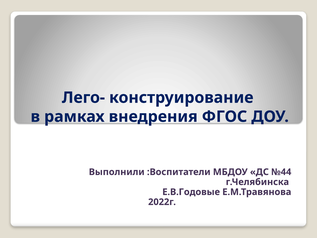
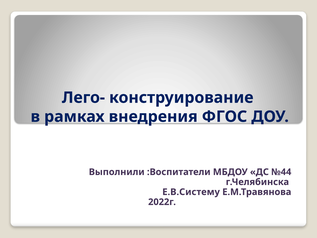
Е.В.Годовые: Е.В.Годовые -> Е.В.Систему
